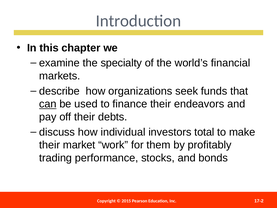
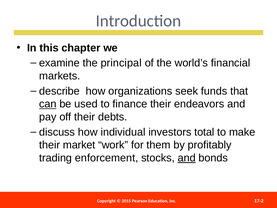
specialty: specialty -> principal
performance: performance -> enforcement
and at (187, 158) underline: none -> present
